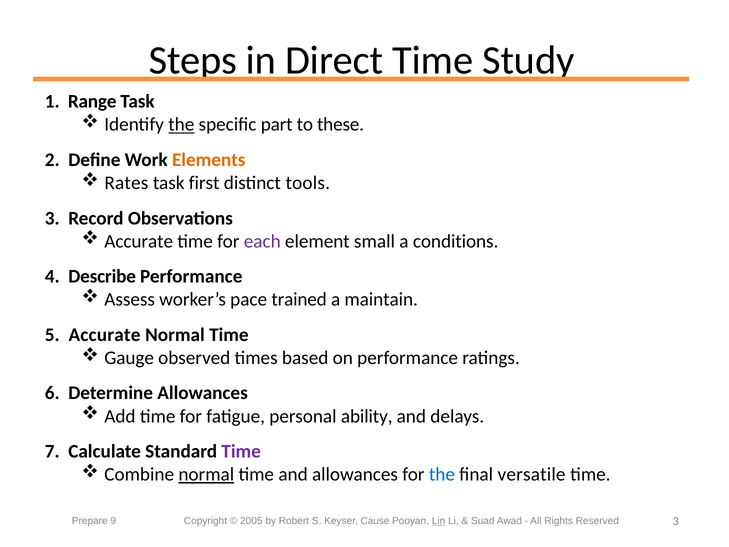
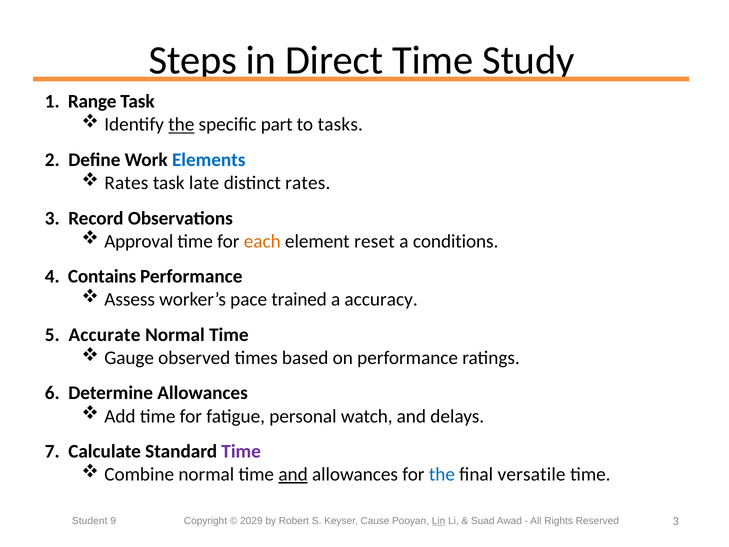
these: these -> tasks
Elements colour: orange -> blue
first: first -> late
distinct tools: tools -> rates
Accurate at (139, 241): Accurate -> Approval
each colour: purple -> orange
small: small -> reset
Describe: Describe -> Contains
maintain: maintain -> accuracy
ability: ability -> watch
normal at (206, 474) underline: present -> none
and at (293, 474) underline: none -> present
Prepare: Prepare -> Student
2005: 2005 -> 2029
